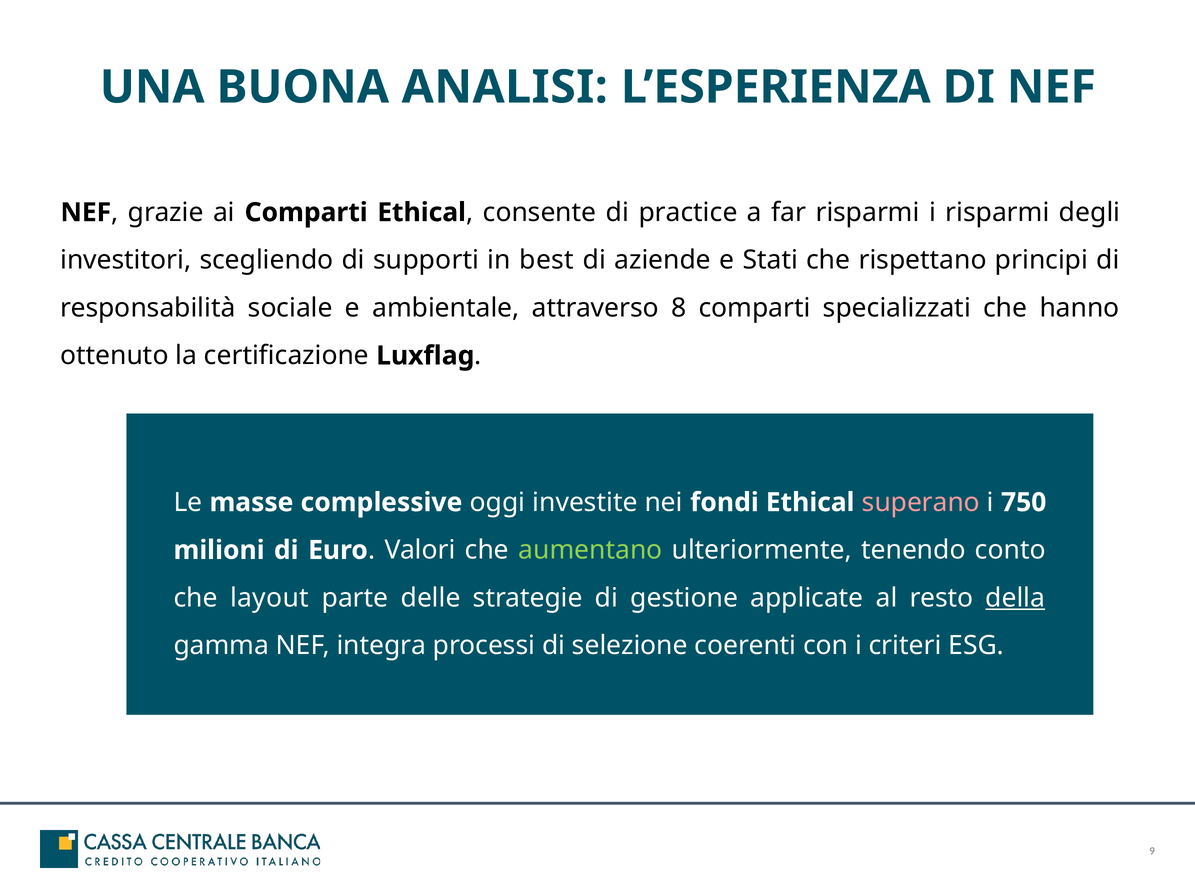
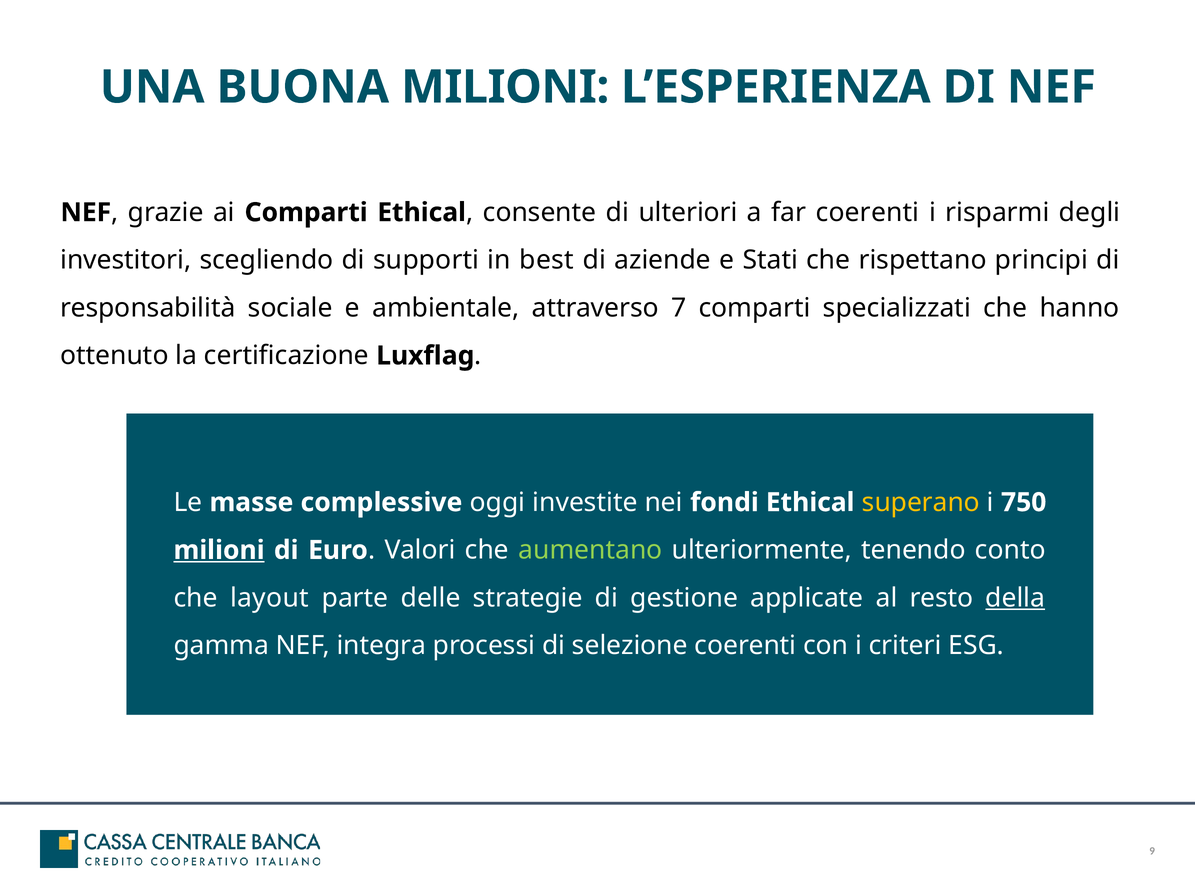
BUONA ANALISI: ANALISI -> MILIONI
practice: practice -> ulteriori
far risparmi: risparmi -> coerenti
8: 8 -> 7
superano colour: pink -> yellow
milioni at (219, 550) underline: none -> present
